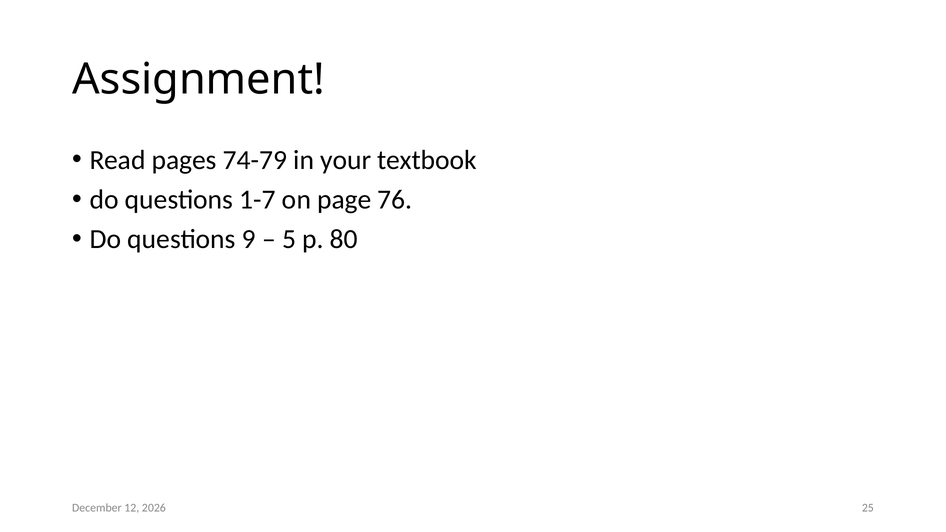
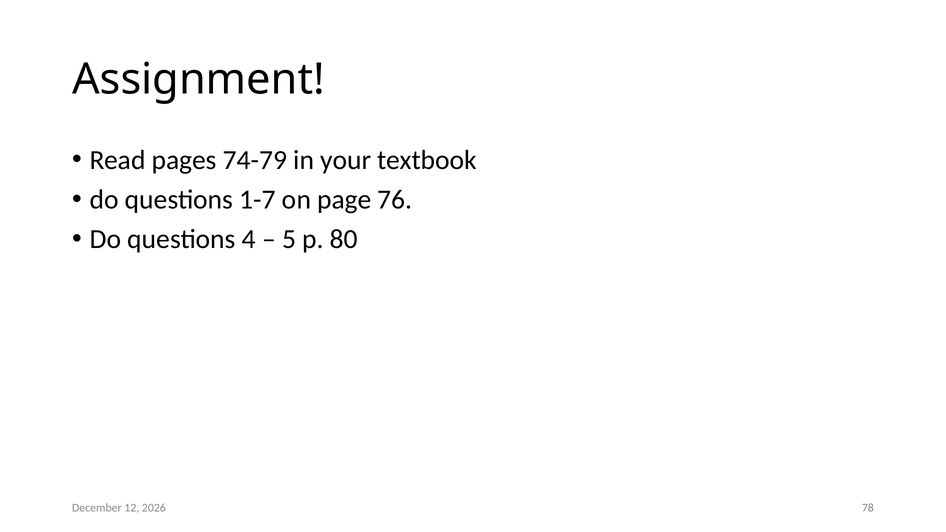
9: 9 -> 4
25: 25 -> 78
